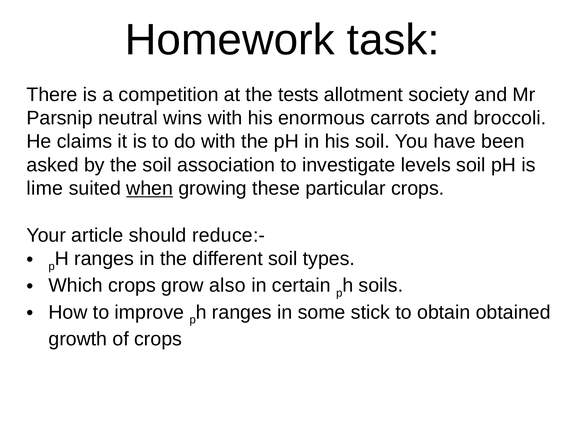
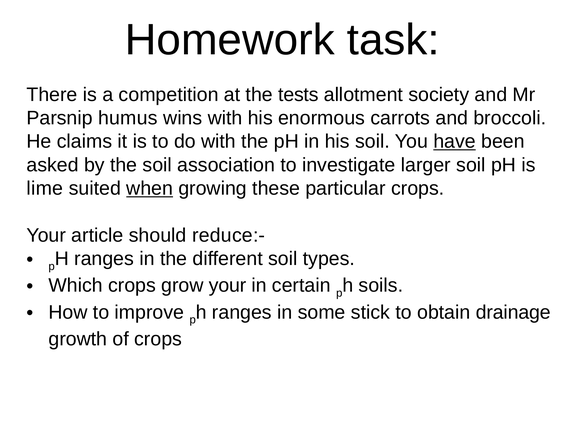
neutral: neutral -> humus
have underline: none -> present
levels: levels -> larger
grow also: also -> your
obtained: obtained -> drainage
